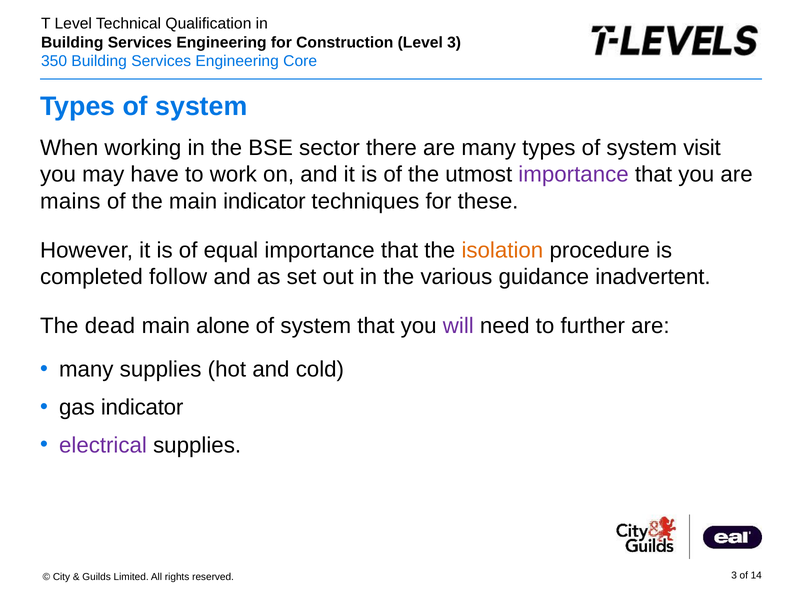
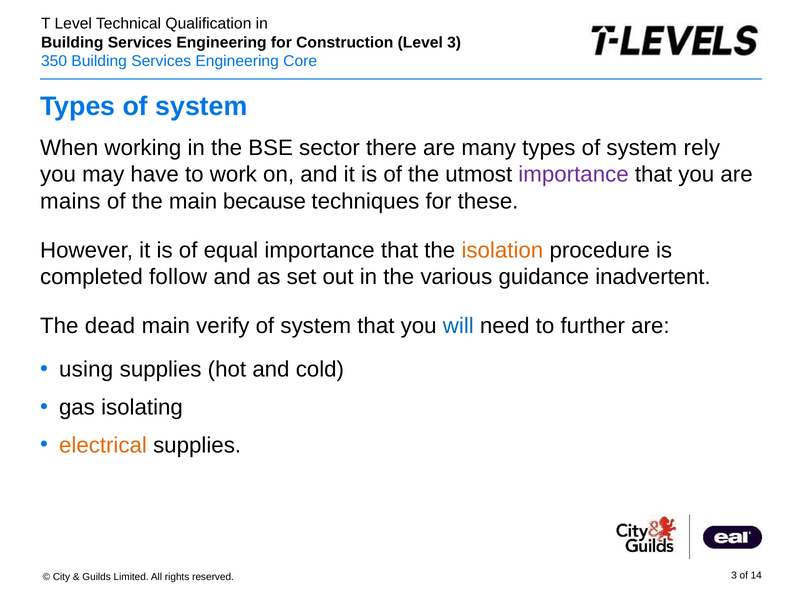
visit: visit -> rely
main indicator: indicator -> because
alone: alone -> verify
will colour: purple -> blue
many at (86, 369): many -> using
gas indicator: indicator -> isolating
electrical colour: purple -> orange
